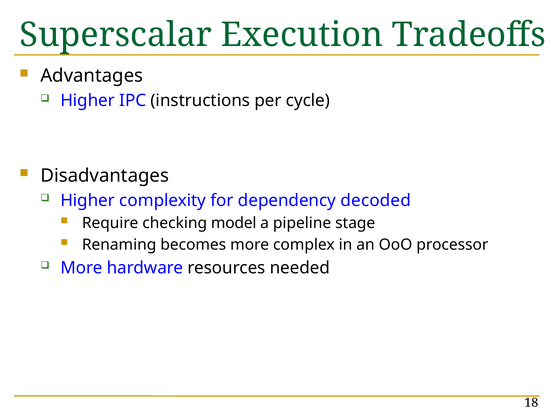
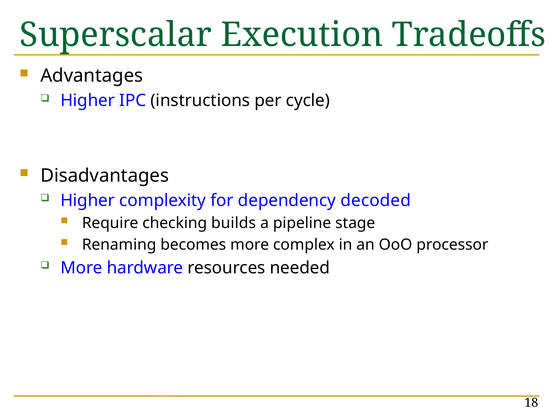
model: model -> builds
